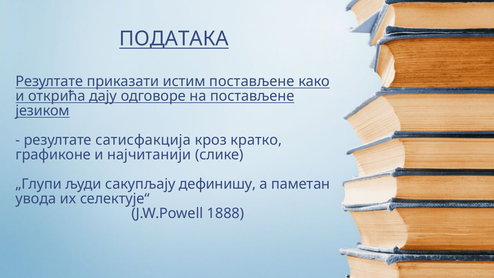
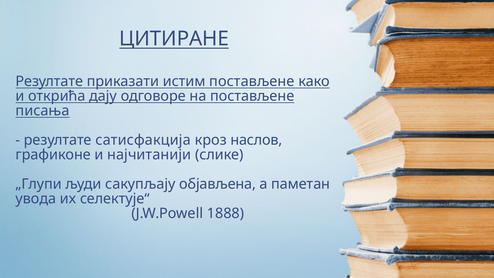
ПОДАТАКА: ПОДАТАКА -> ЦИТИРАНЕ
језиком: језиком -> писaња
кратко: кратко -> наслов
дефинишу: дефинишу -> објављена
